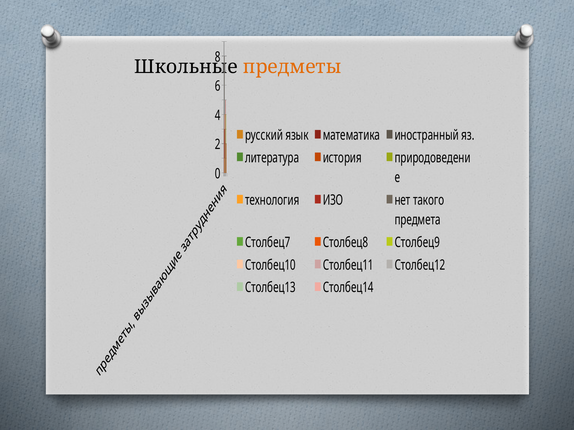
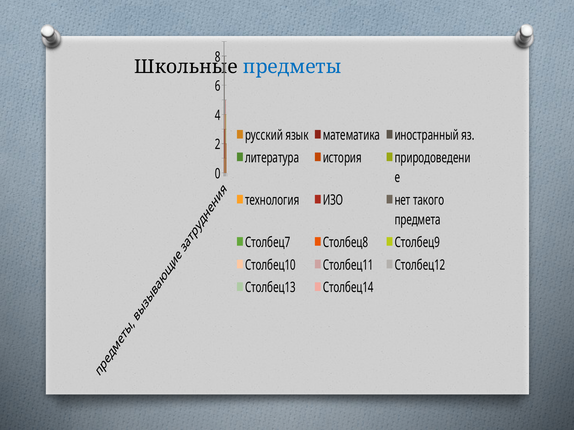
предметы colour: orange -> blue
